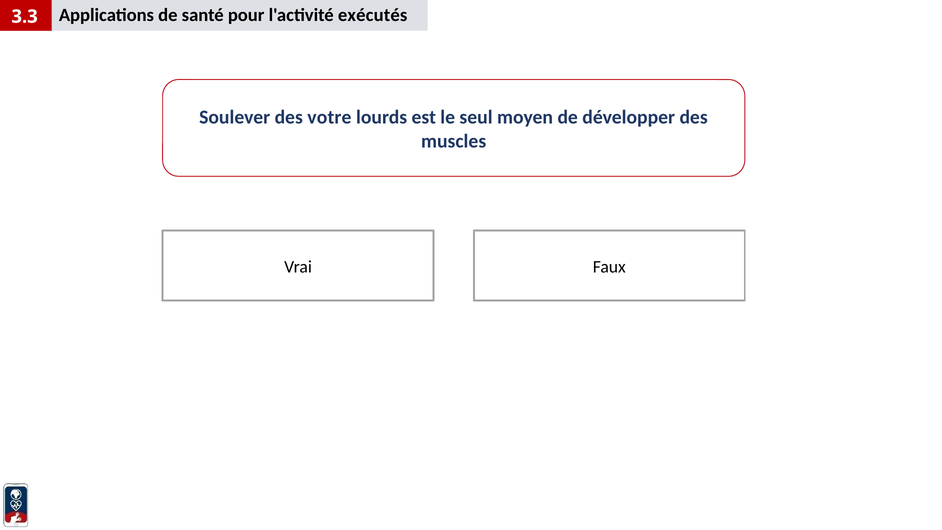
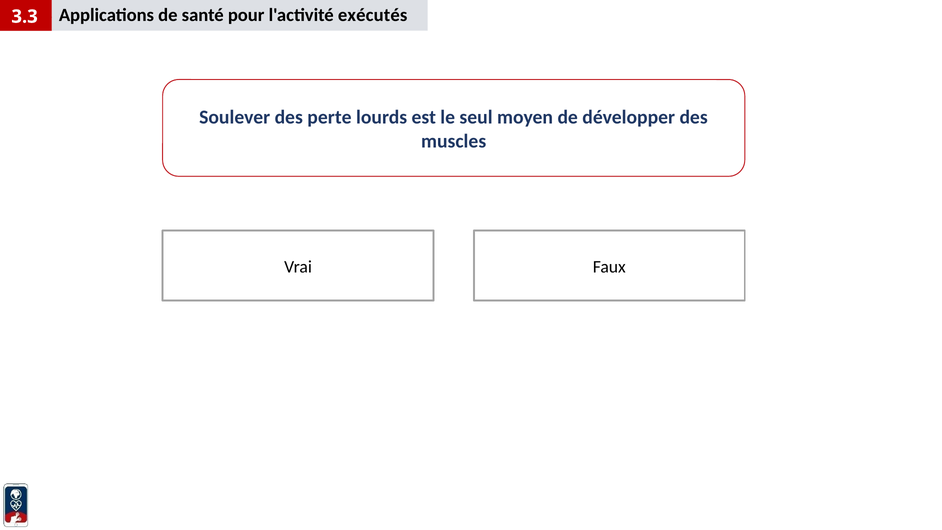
votre: votre -> perte
